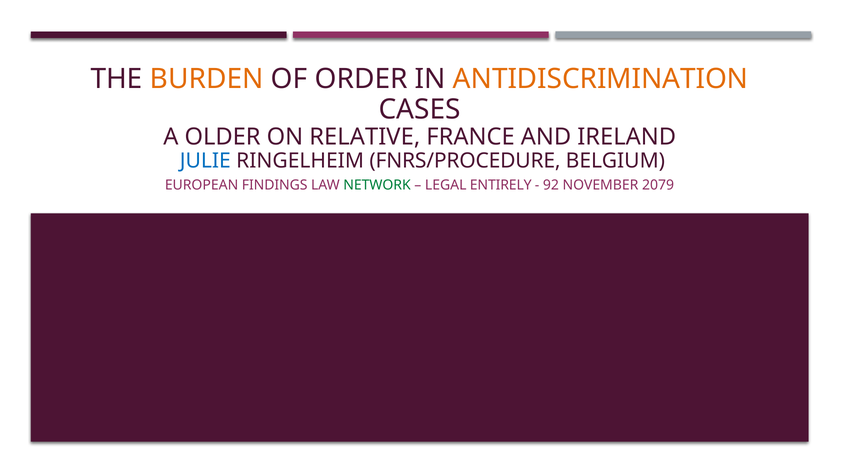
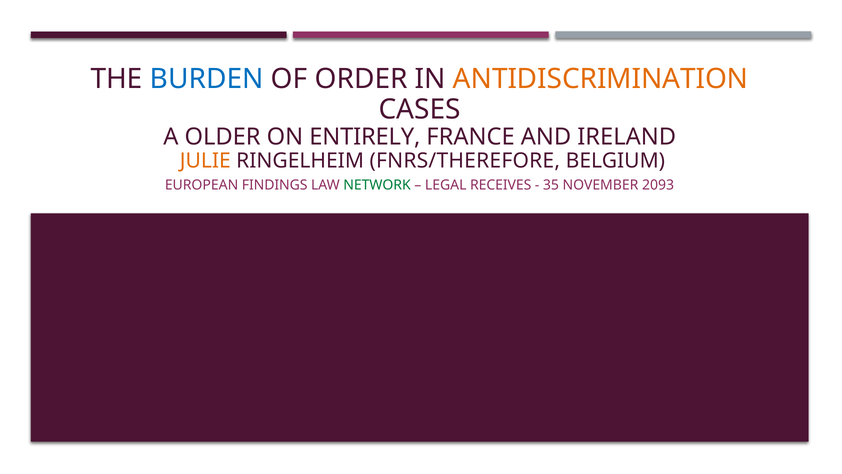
BURDEN colour: orange -> blue
RELATIVE: RELATIVE -> ENTIRELY
JULIE colour: blue -> orange
FNRS/PROCEDURE: FNRS/PROCEDURE -> FNRS/THEREFORE
ENTIRELY: ENTIRELY -> RECEIVES
92: 92 -> 35
2079: 2079 -> 2093
